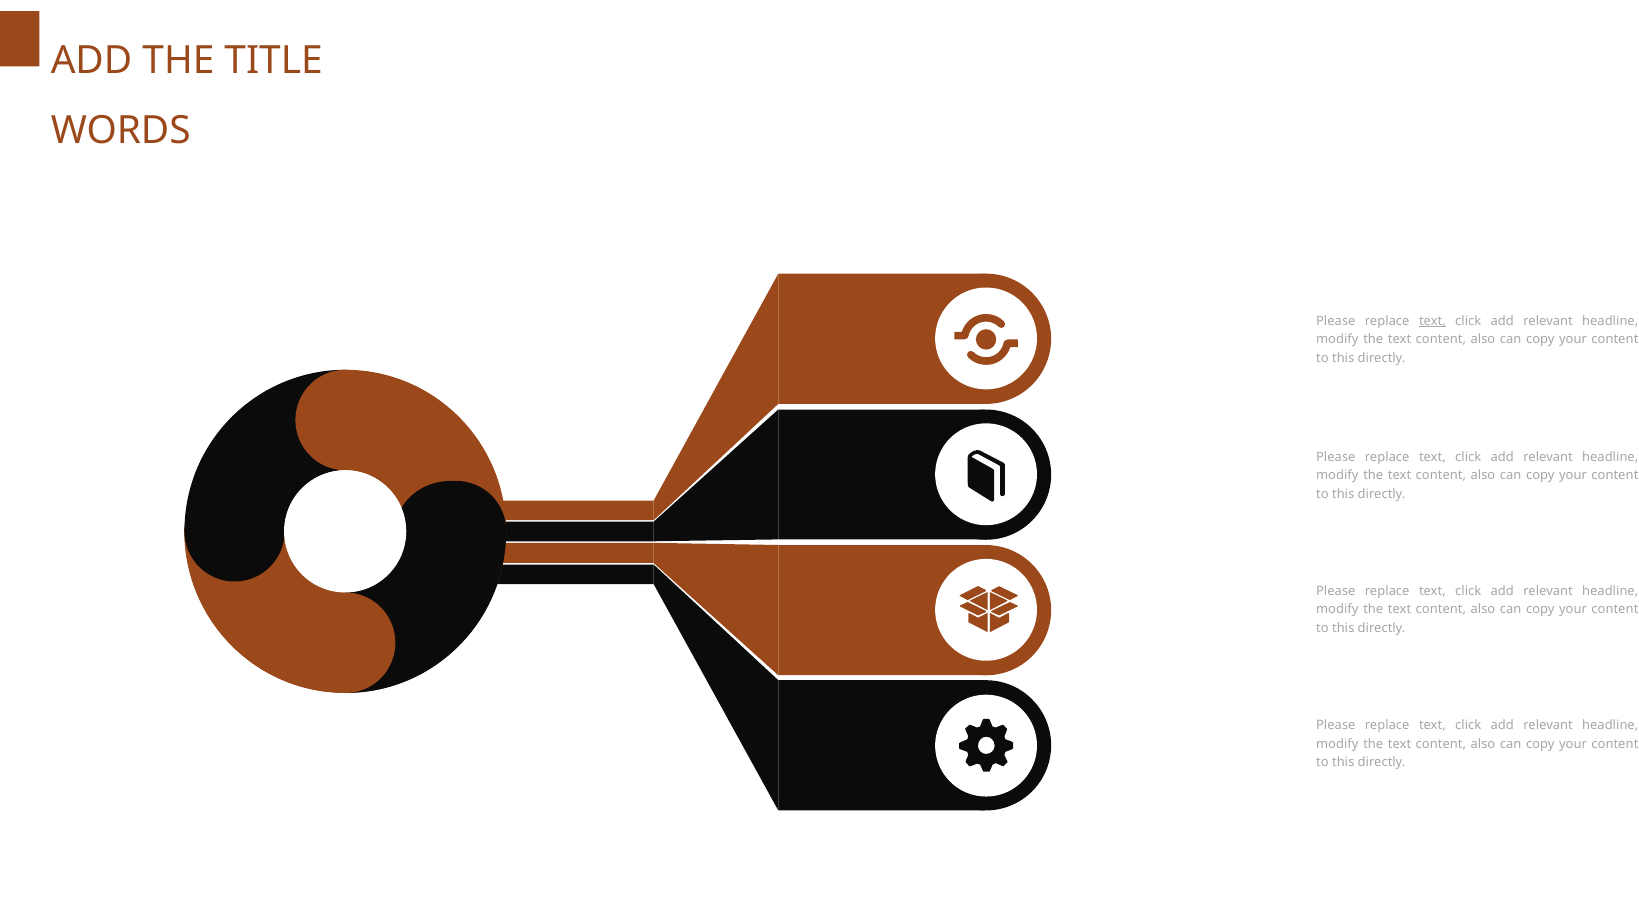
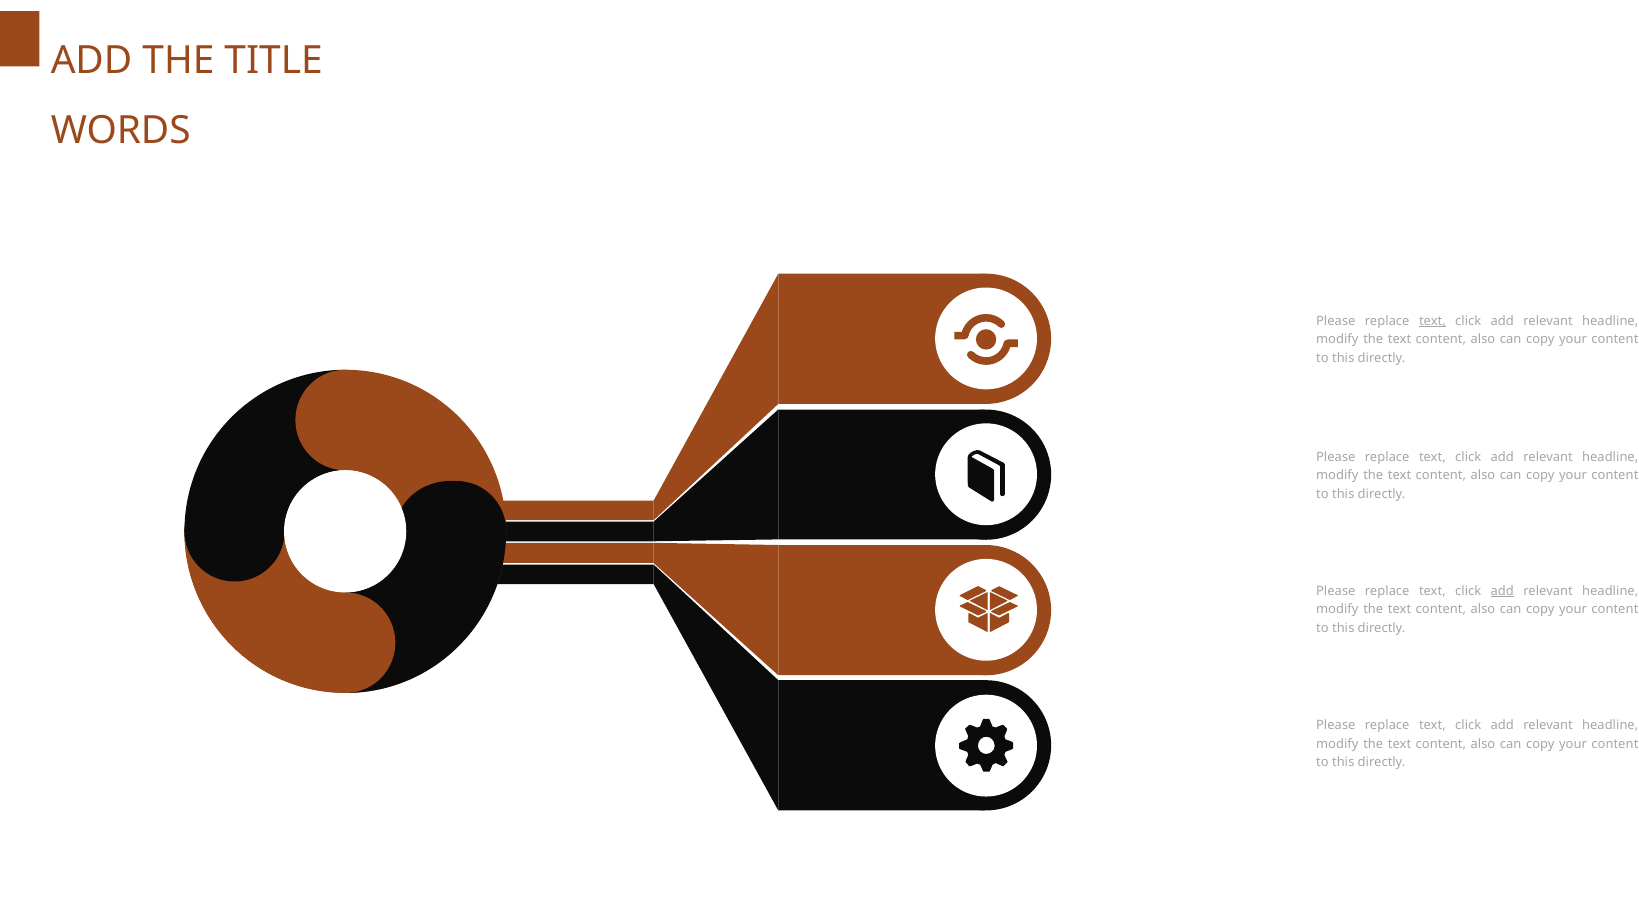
add at (1502, 591) underline: none -> present
